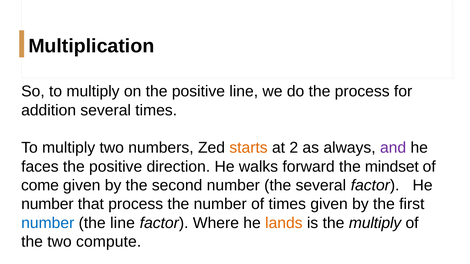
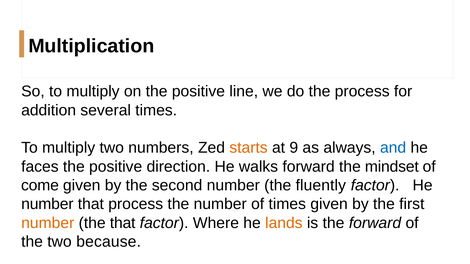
2: 2 -> 9
and colour: purple -> blue
the several: several -> fluently
number at (48, 223) colour: blue -> orange
the line: line -> that
the multiply: multiply -> forward
compute: compute -> because
